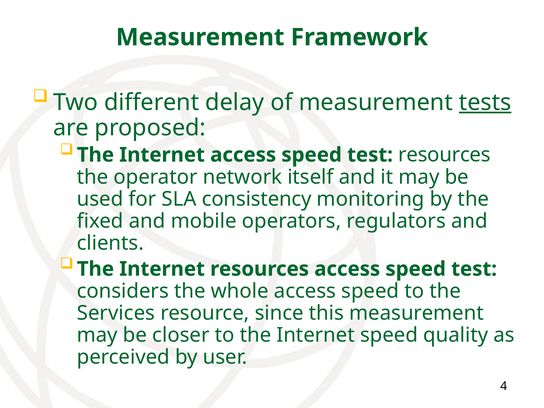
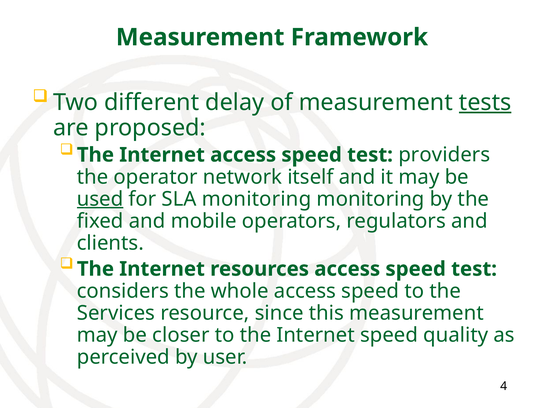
test resources: resources -> providers
used underline: none -> present
SLA consistency: consistency -> monitoring
